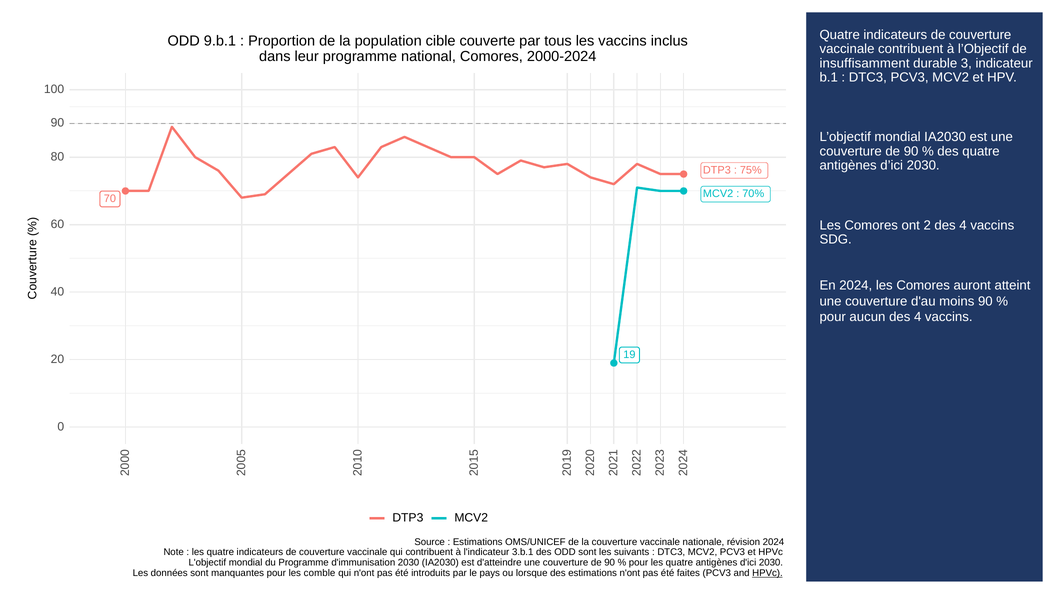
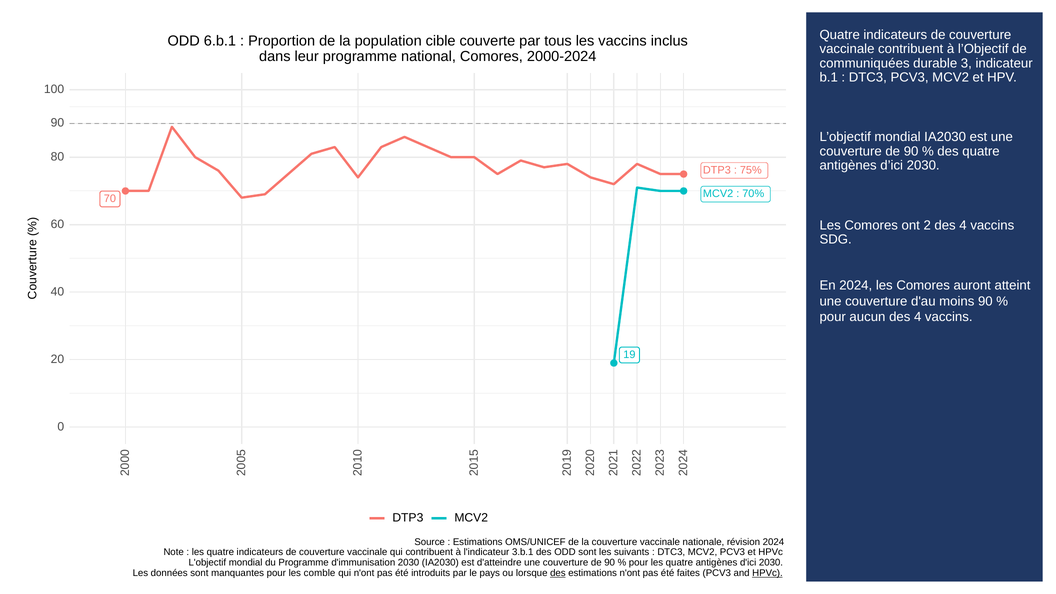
9.b.1: 9.b.1 -> 6.b.1
insuffisamment: insuffisamment -> communiquées
des at (558, 573) underline: none -> present
